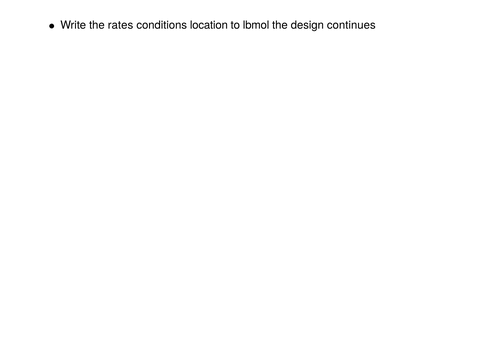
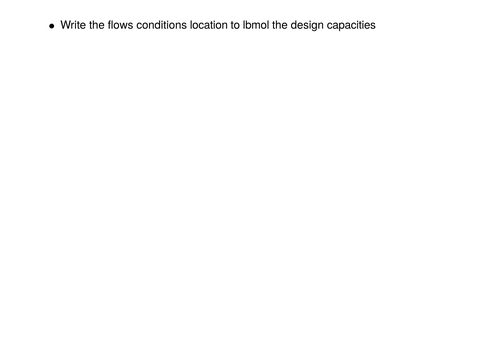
rates: rates -> flows
continues: continues -> capacities
